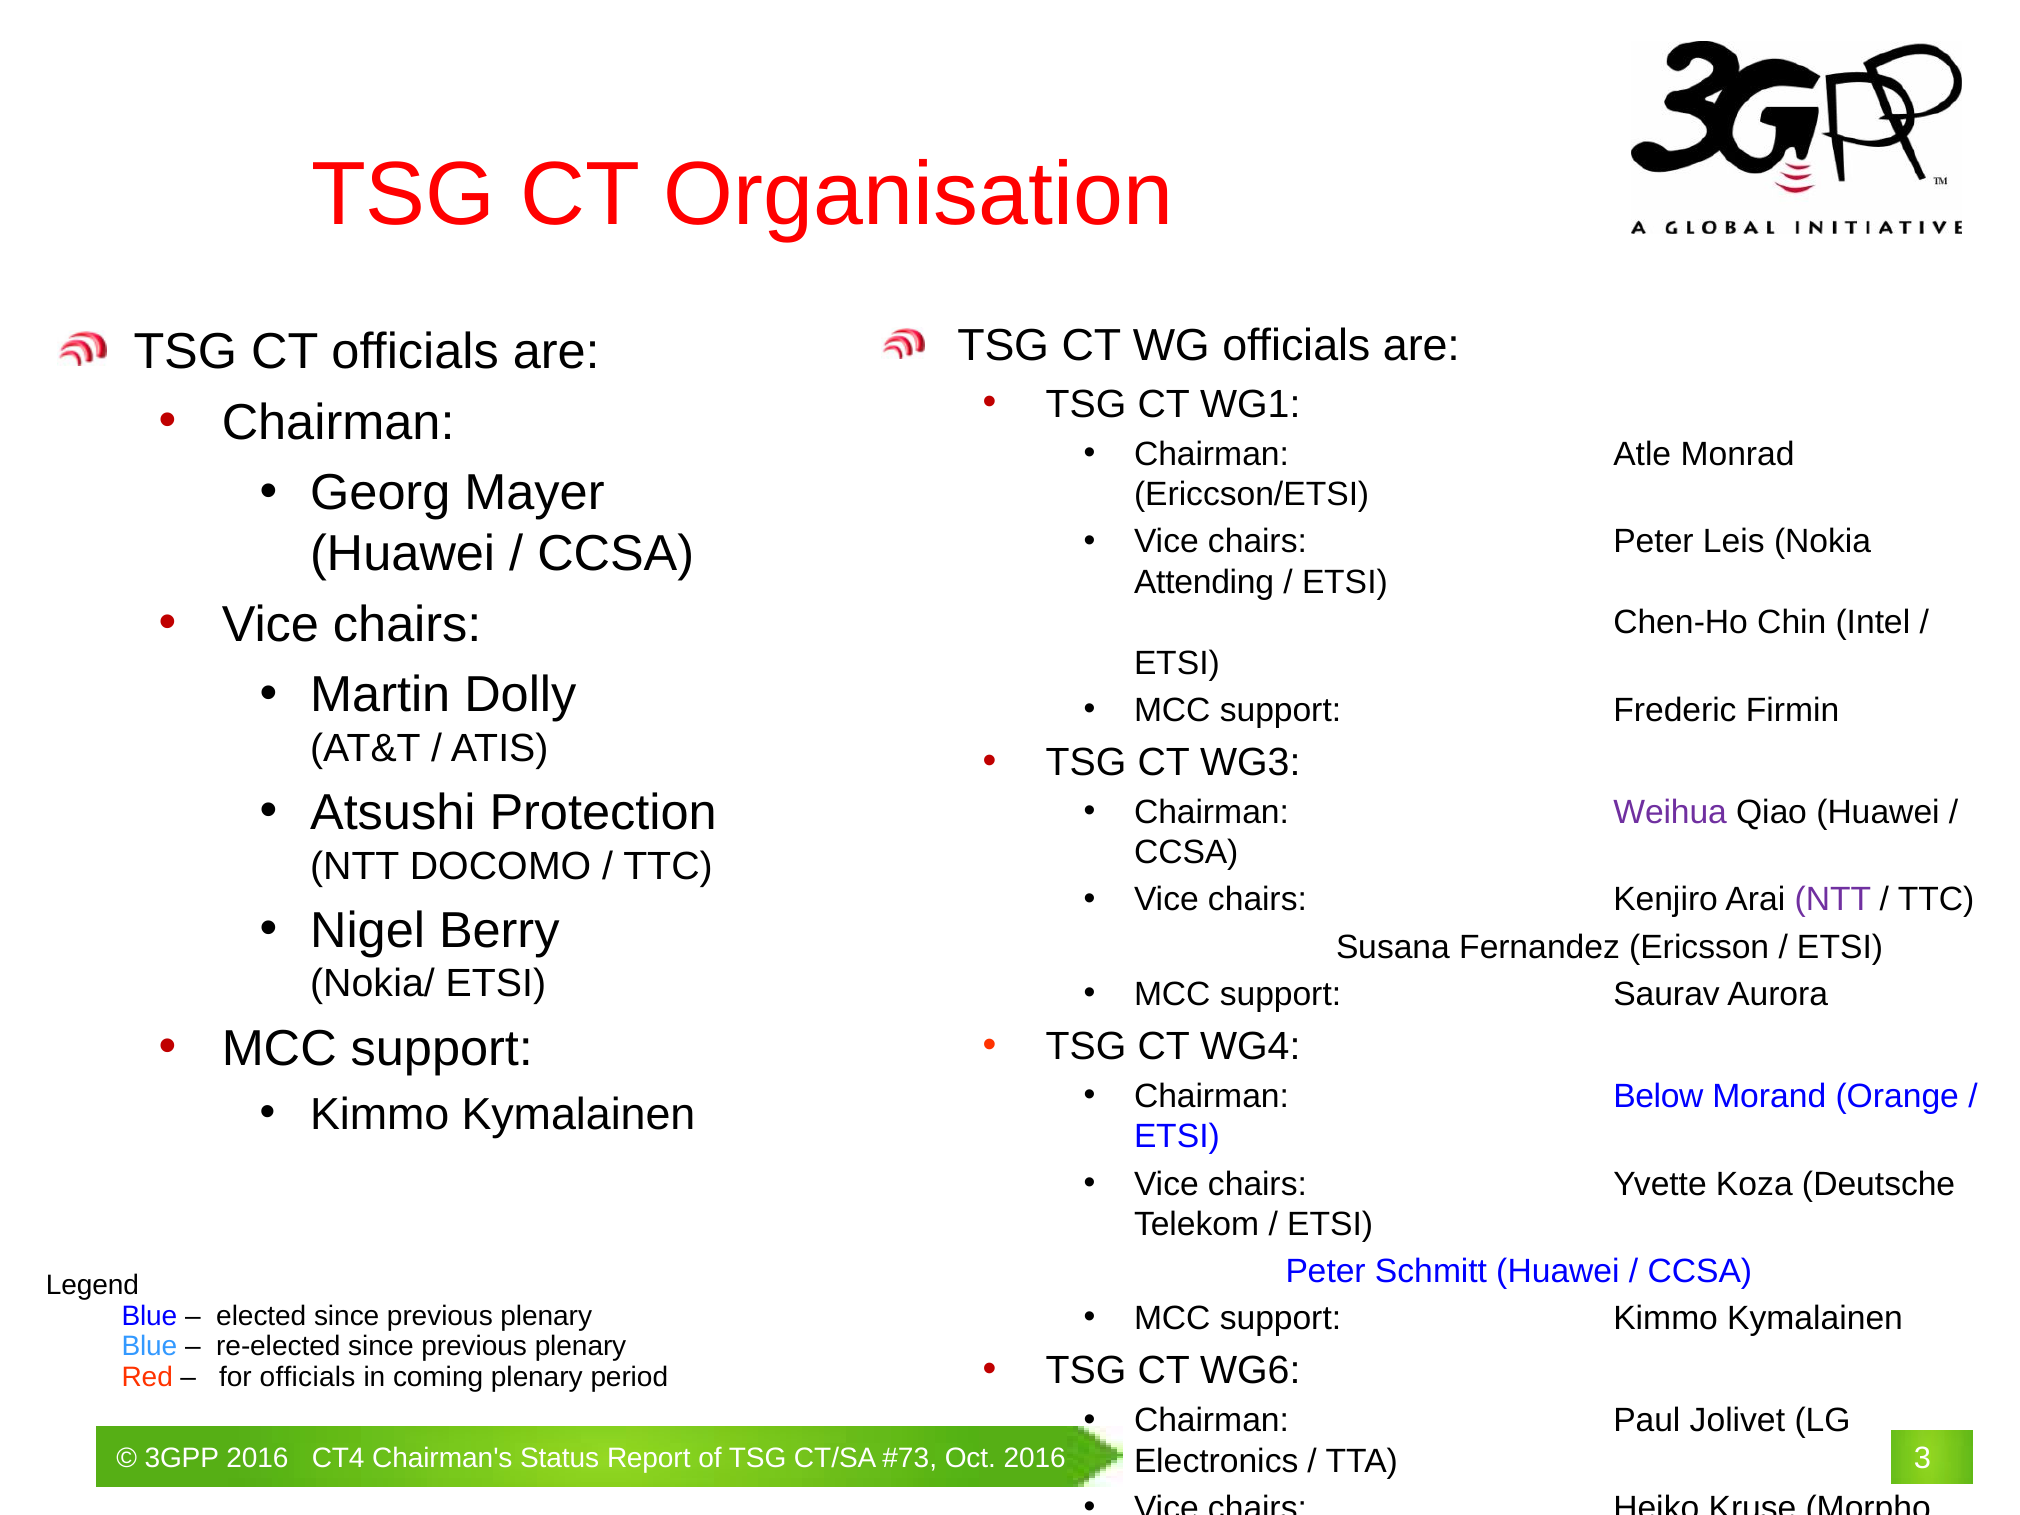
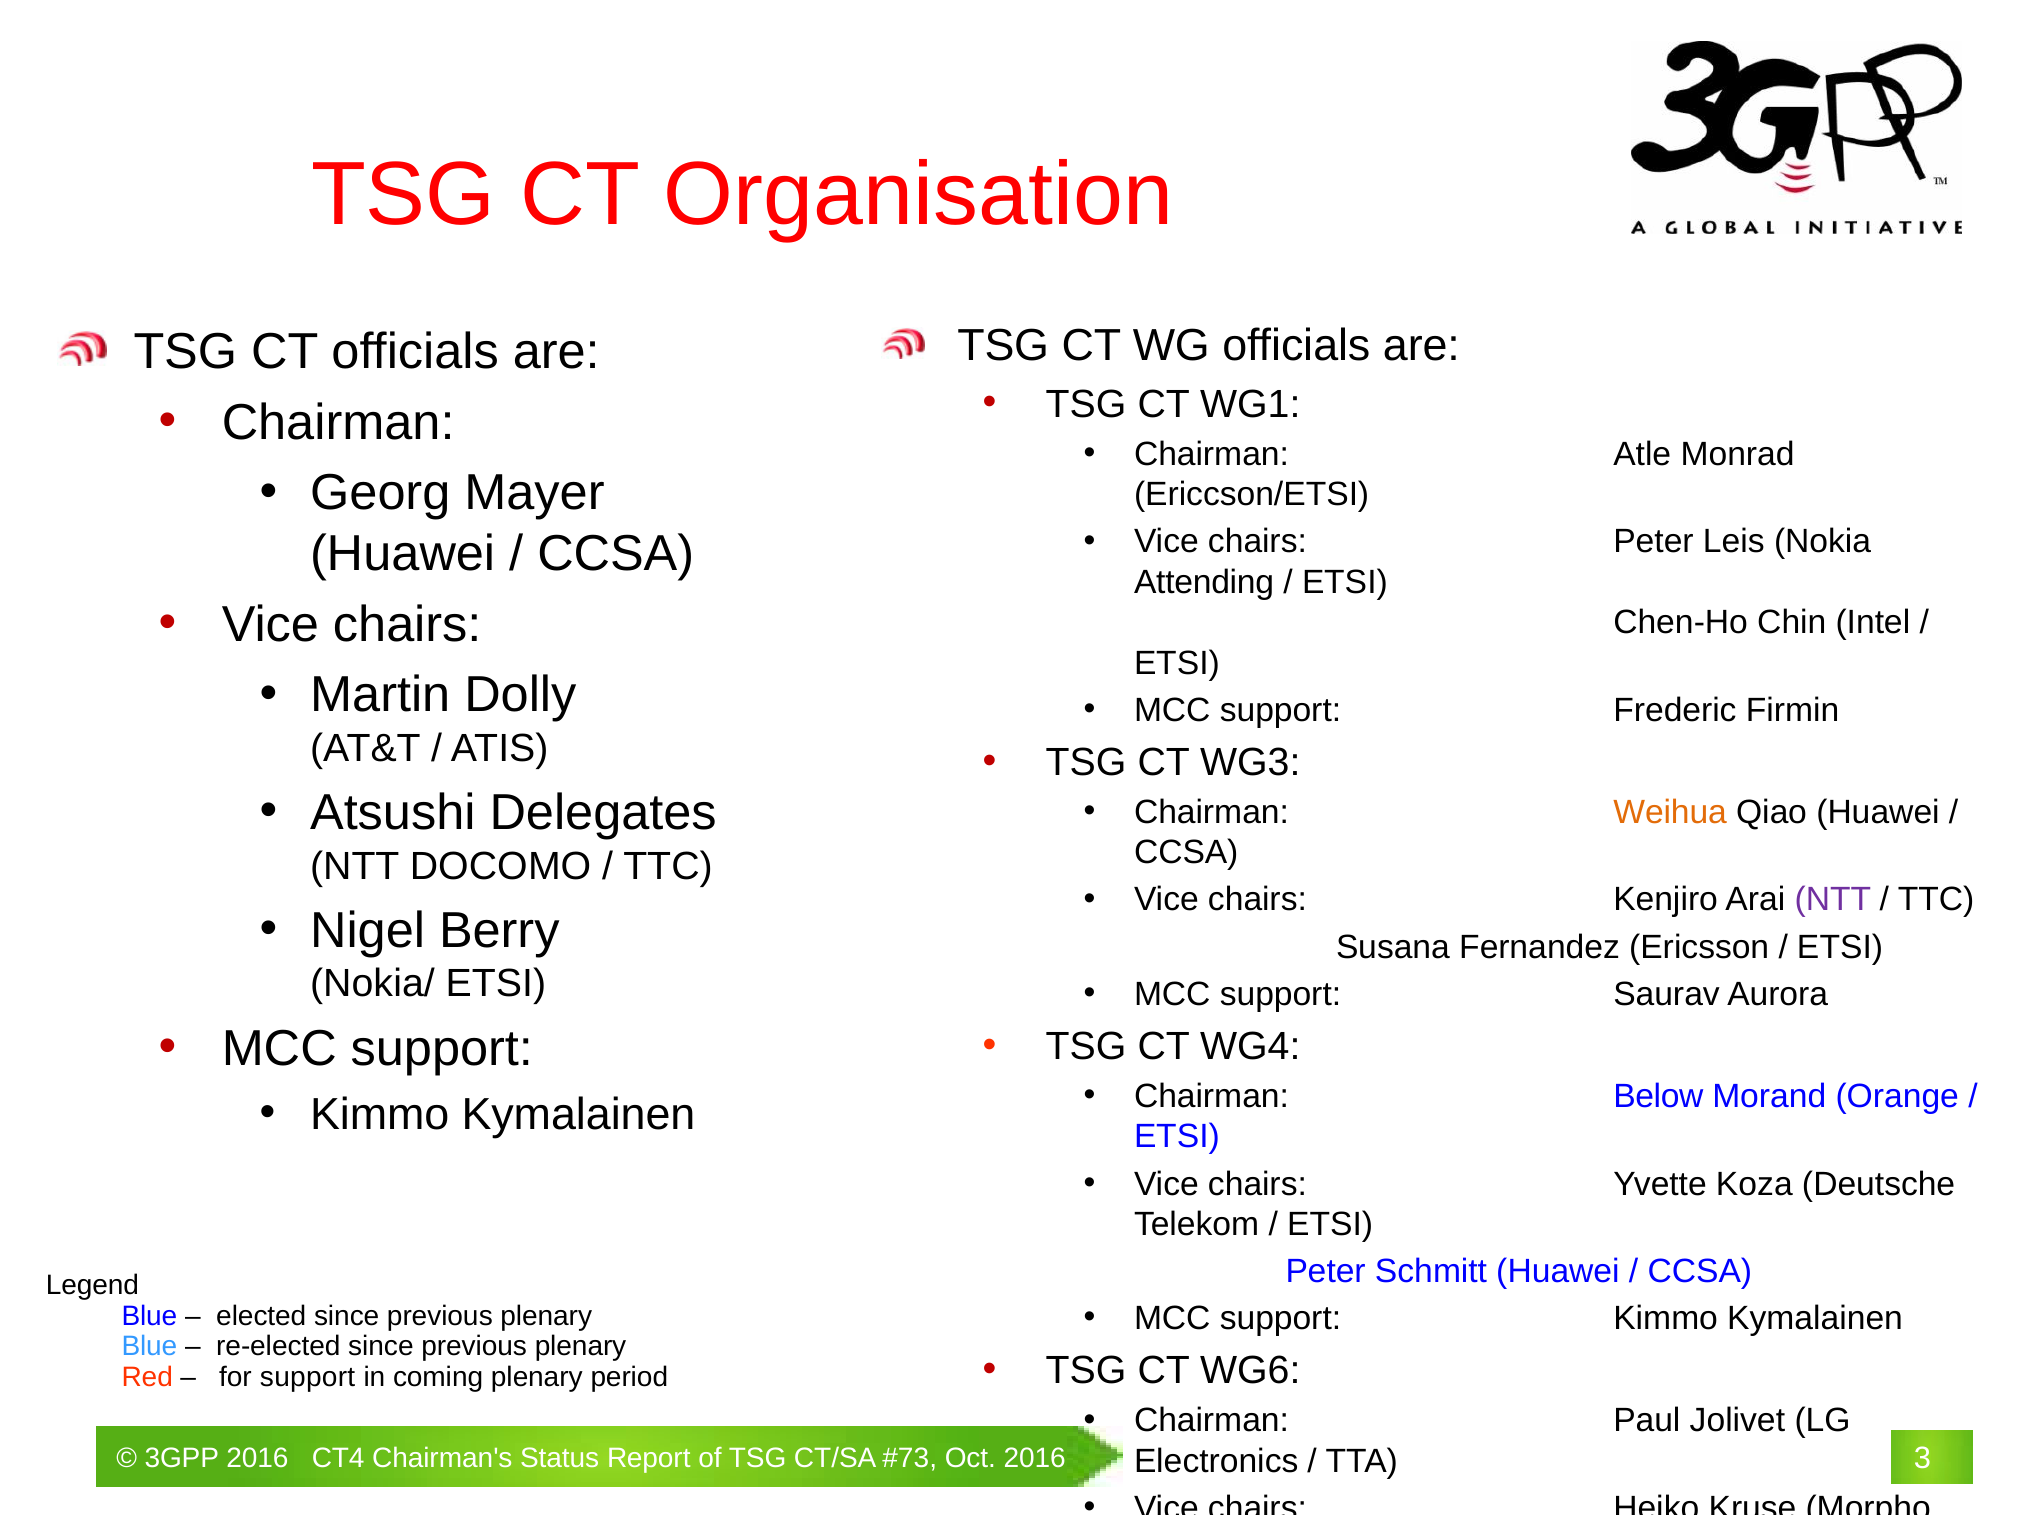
Protection: Protection -> Delegates
Weihua colour: purple -> orange
for officials: officials -> support
